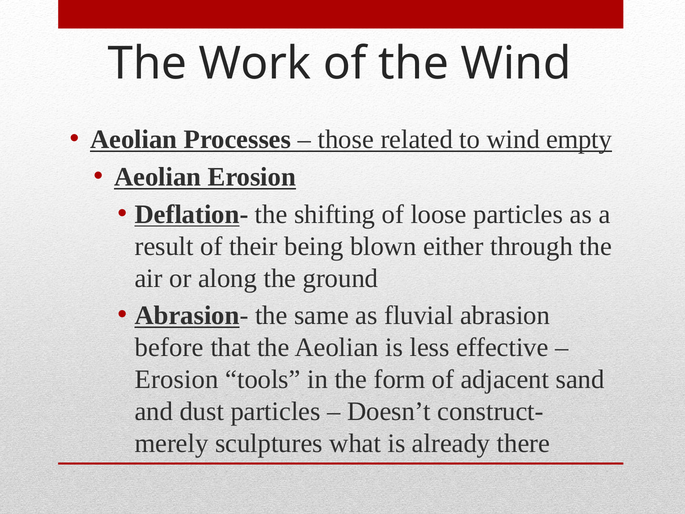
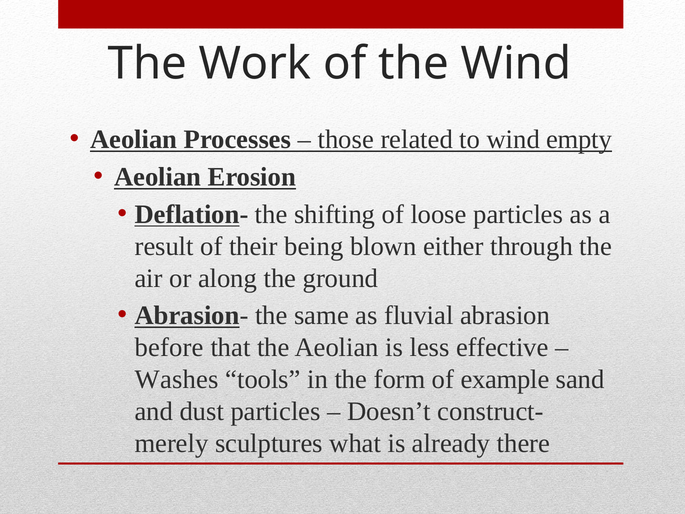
Erosion at (177, 379): Erosion -> Washes
adjacent: adjacent -> example
